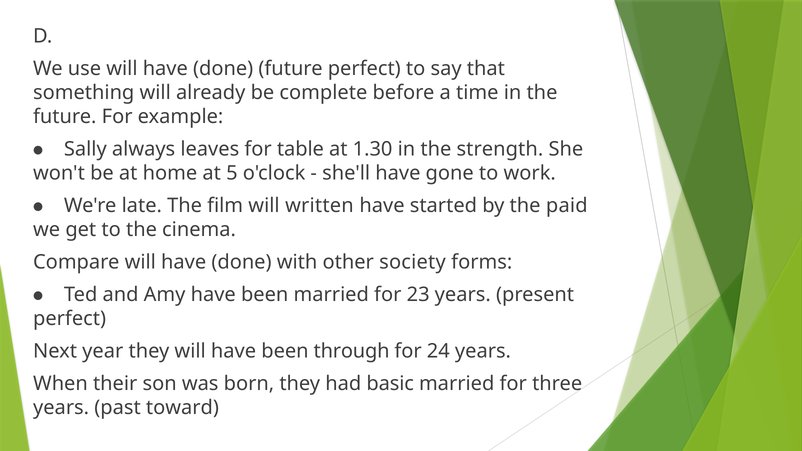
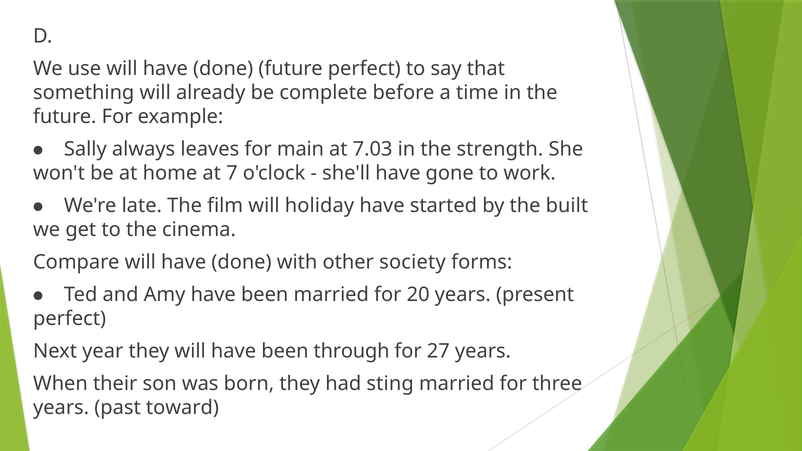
table: table -> main
1.30: 1.30 -> 7.03
5: 5 -> 7
written: written -> holiday
paid: paid -> built
23: 23 -> 20
24: 24 -> 27
basic: basic -> sting
